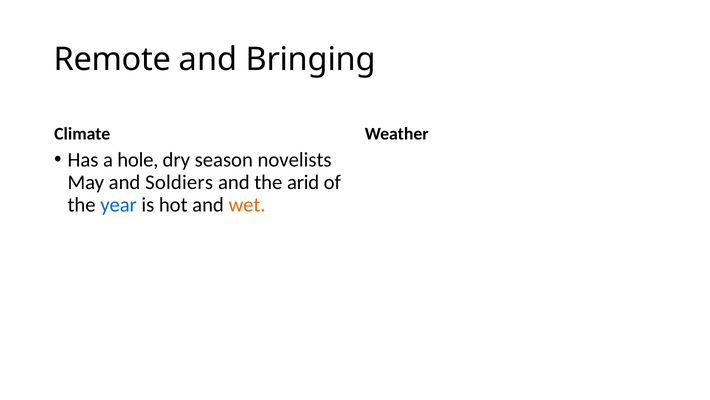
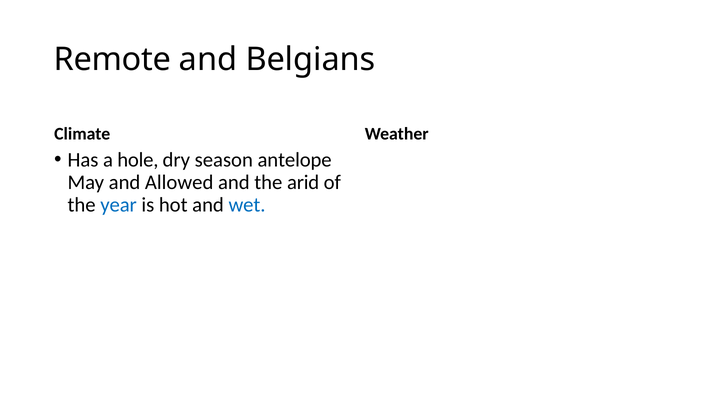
Bringing: Bringing -> Belgians
novelists: novelists -> antelope
Soldiers: Soldiers -> Allowed
wet colour: orange -> blue
